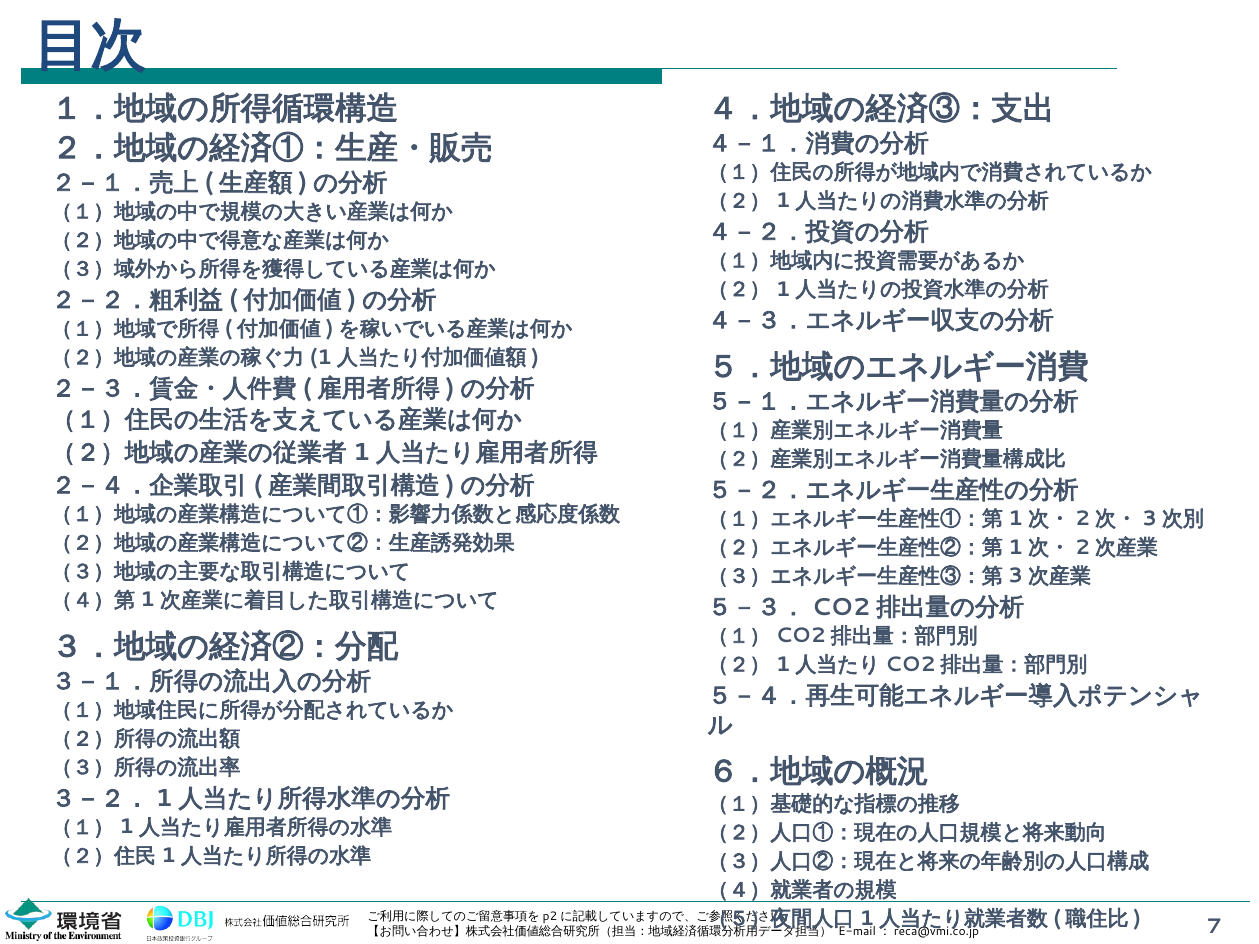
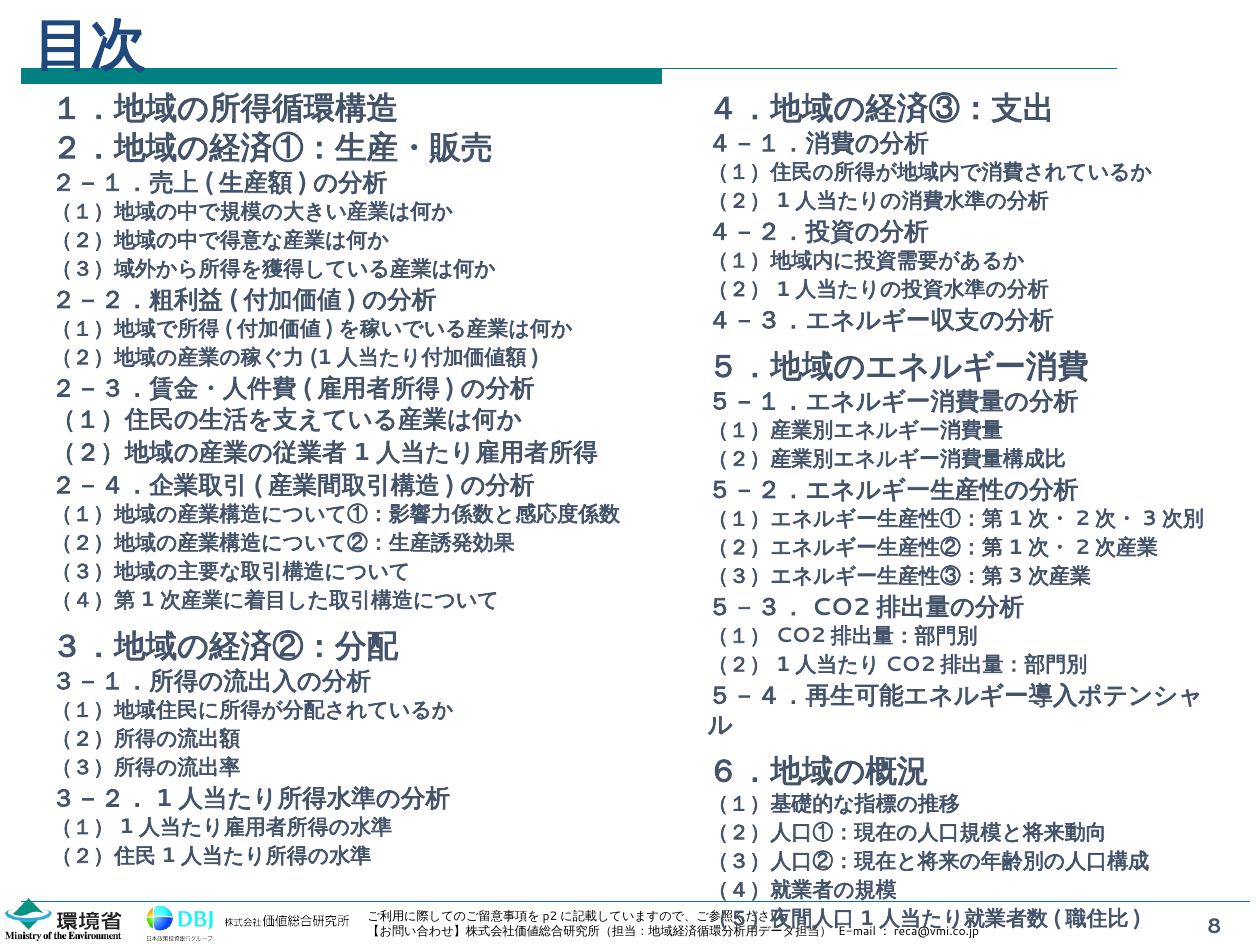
7: 7 -> 8
